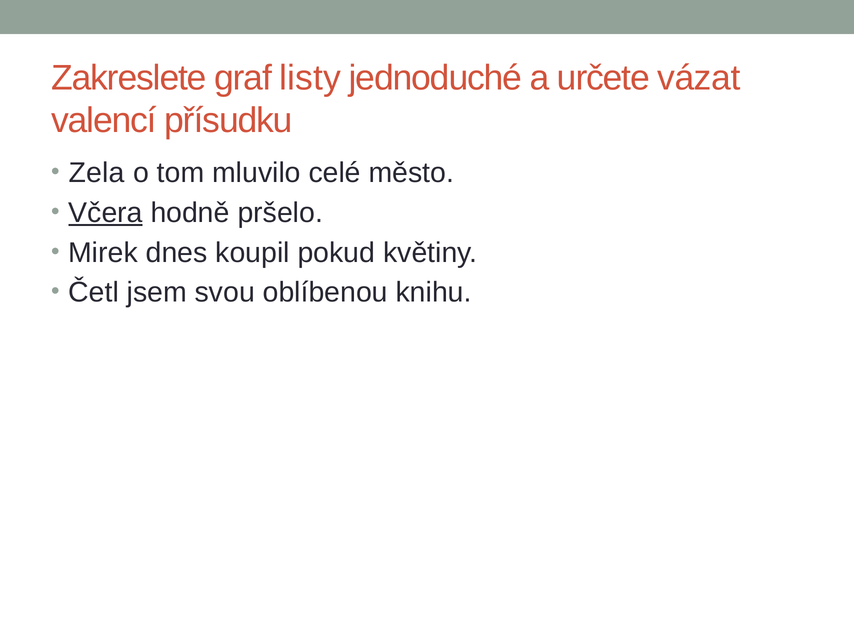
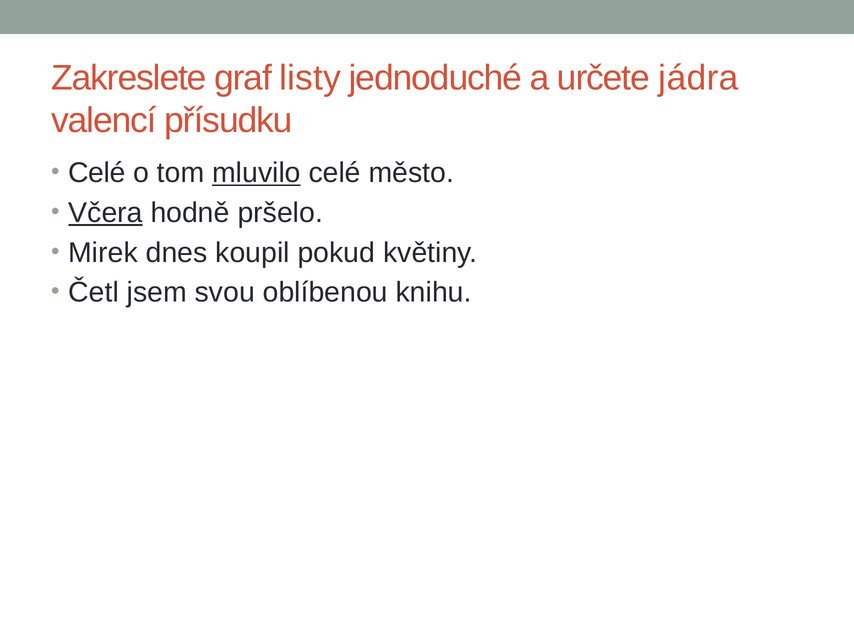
vázat: vázat -> jádra
Zela at (97, 173): Zela -> Celé
mluvilo underline: none -> present
